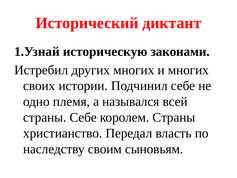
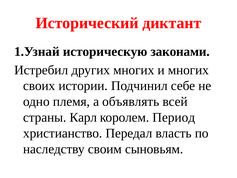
назывался: назывался -> объявлять
страны Себе: Себе -> Карл
королем Страны: Страны -> Период
